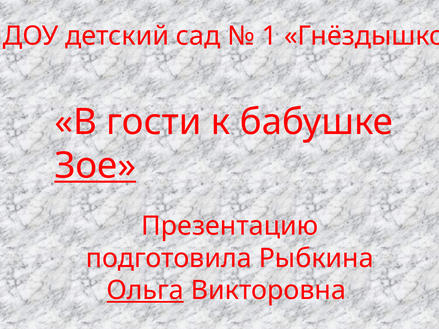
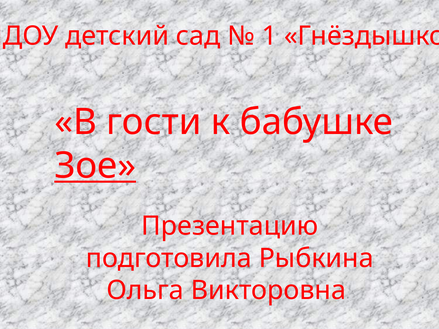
Ольга underline: present -> none
